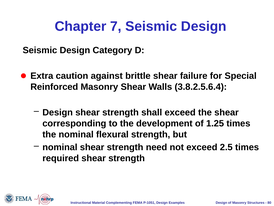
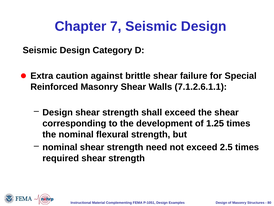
3.8.2.5.6.4: 3.8.2.5.6.4 -> 7.1.2.6.1.1
